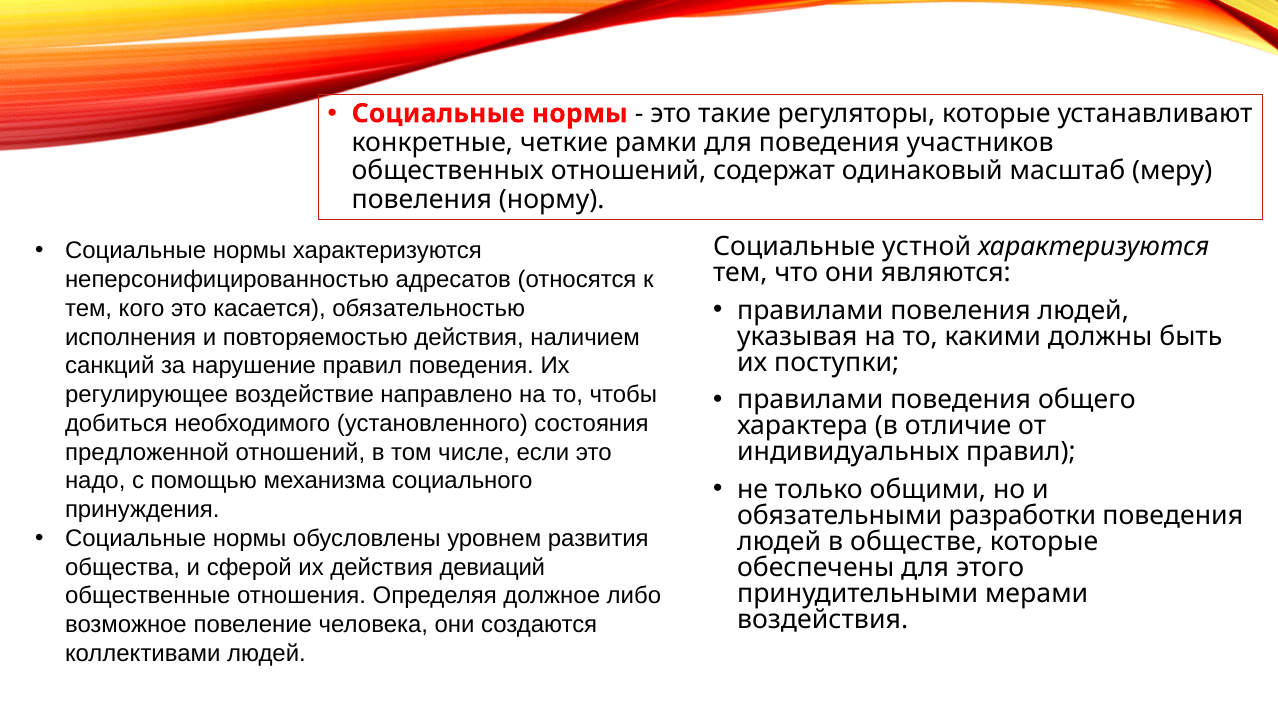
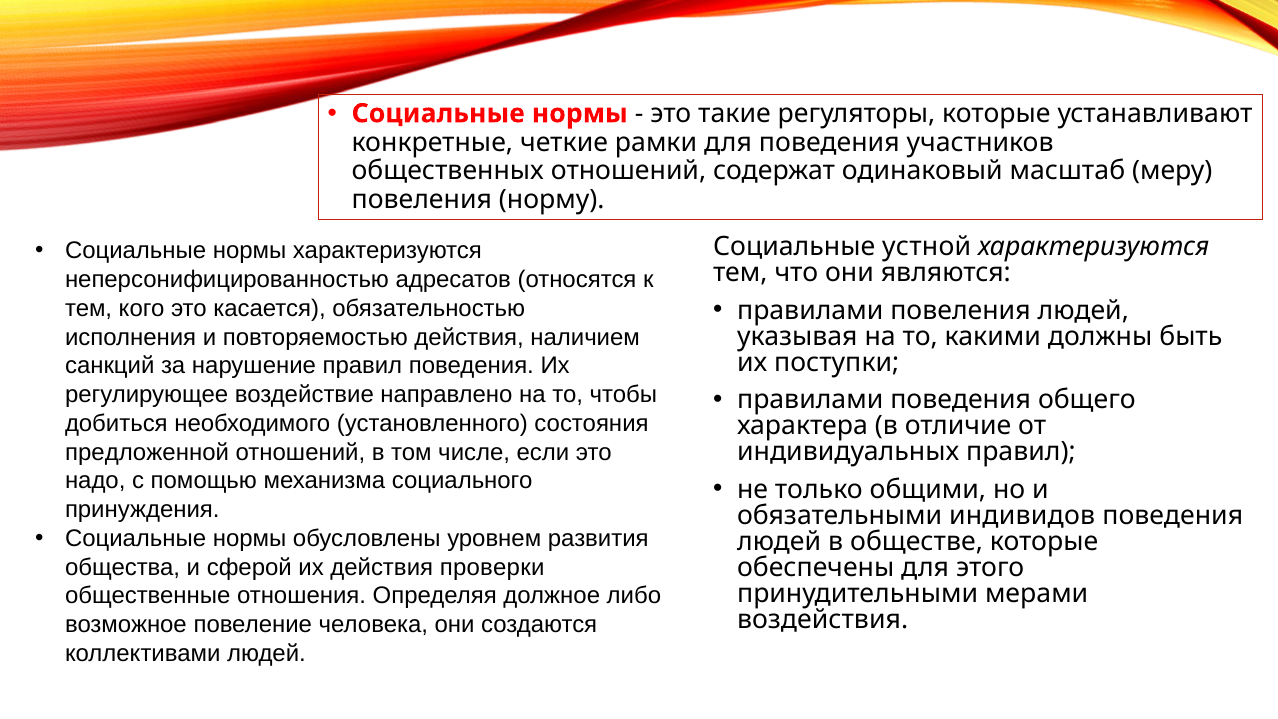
разработки: разработки -> индивидов
девиаций: девиаций -> проверки
